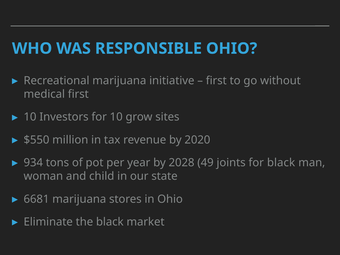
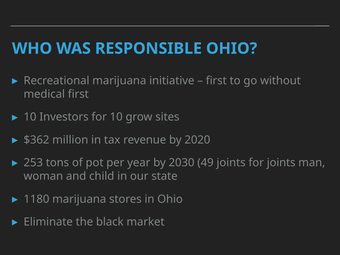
$550: $550 -> $362
934: 934 -> 253
2028: 2028 -> 2030
for black: black -> joints
6681: 6681 -> 1180
